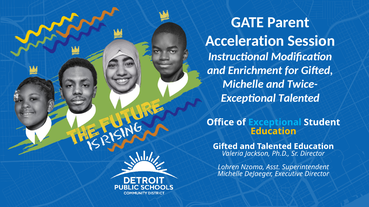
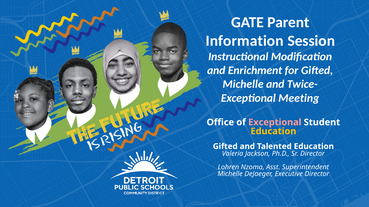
Acceleration: Acceleration -> Information
Exceptional Talented: Talented -> Meeting
Exceptional at (275, 123) colour: light blue -> pink
